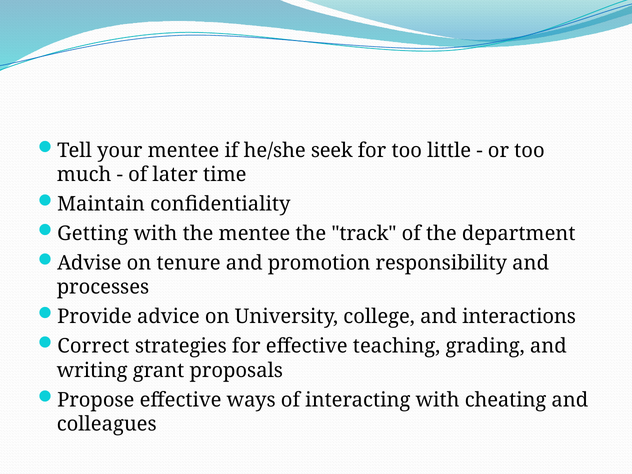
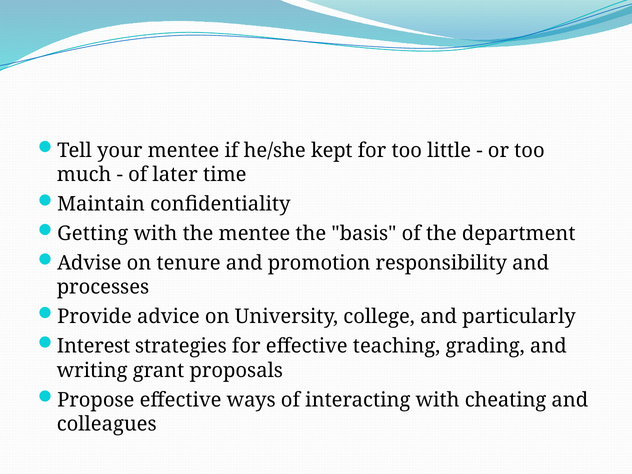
seek: seek -> kept
track: track -> basis
interactions: interactions -> particularly
Correct: Correct -> Interest
